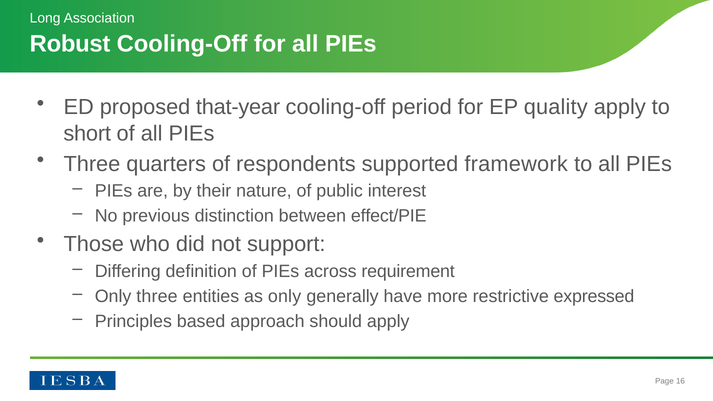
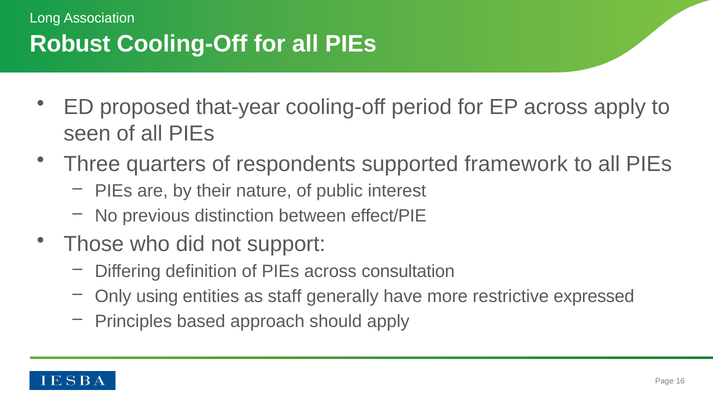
EP quality: quality -> across
short: short -> seen
requirement: requirement -> consultation
Only three: three -> using
as only: only -> staff
